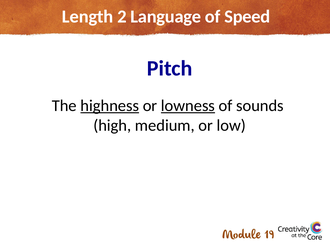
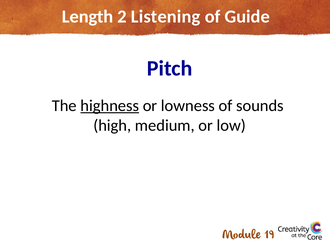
Language: Language -> Listening
Speed: Speed -> Guide
lowness underline: present -> none
